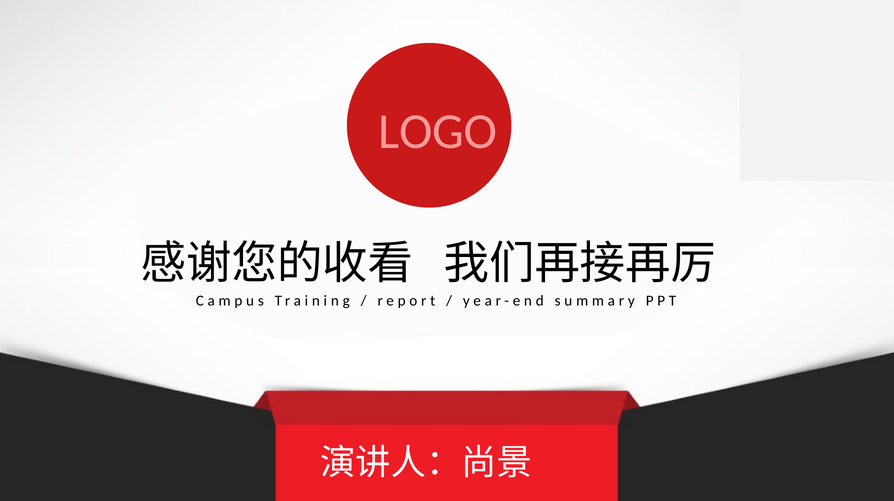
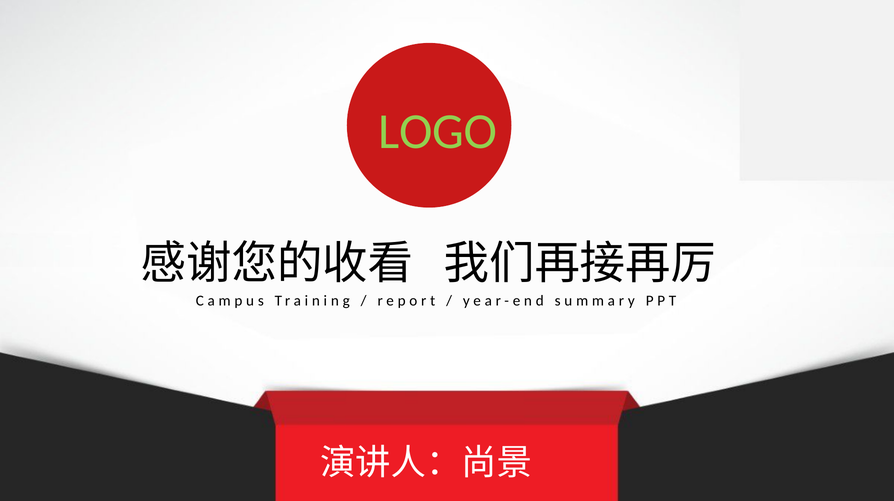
LOGO colour: pink -> light green
